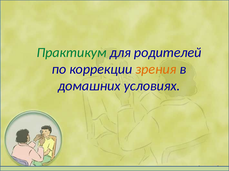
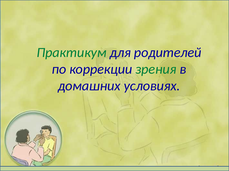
зрения colour: orange -> green
